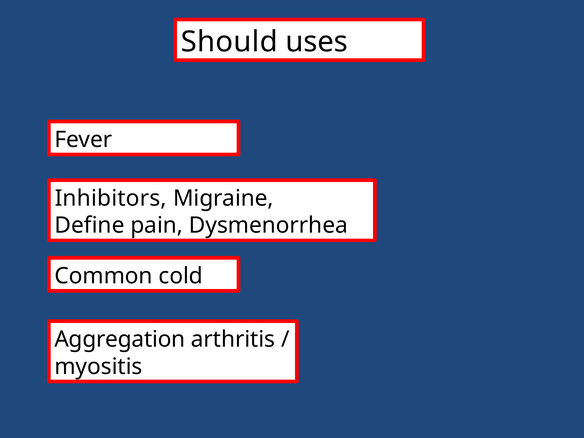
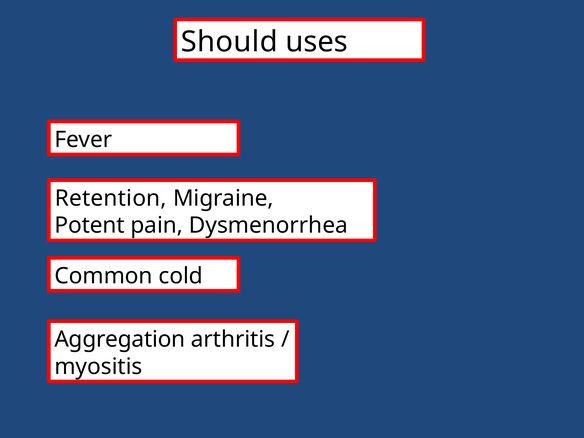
Inhibitors: Inhibitors -> Retention
Define: Define -> Potent
